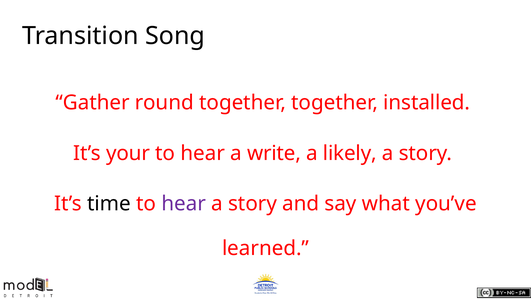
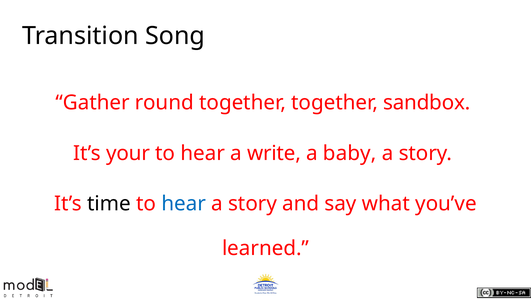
installed: installed -> sandbox
likely: likely -> baby
hear at (184, 204) colour: purple -> blue
